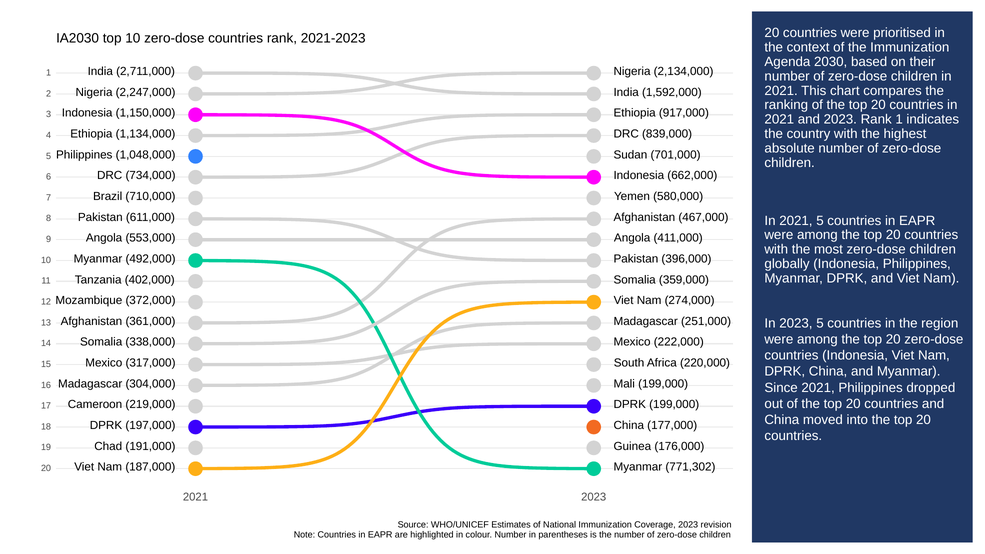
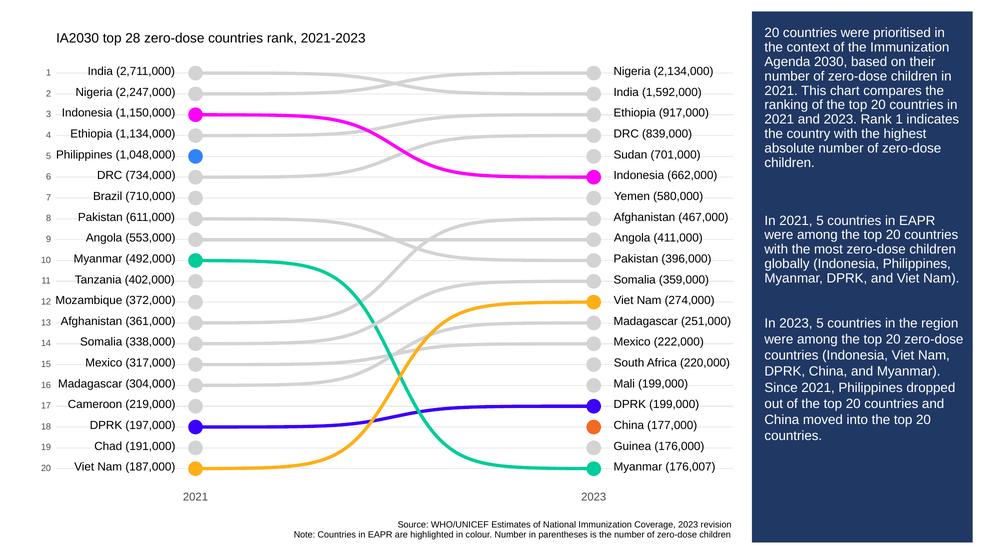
top 10: 10 -> 28
771,302: 771,302 -> 176,007
